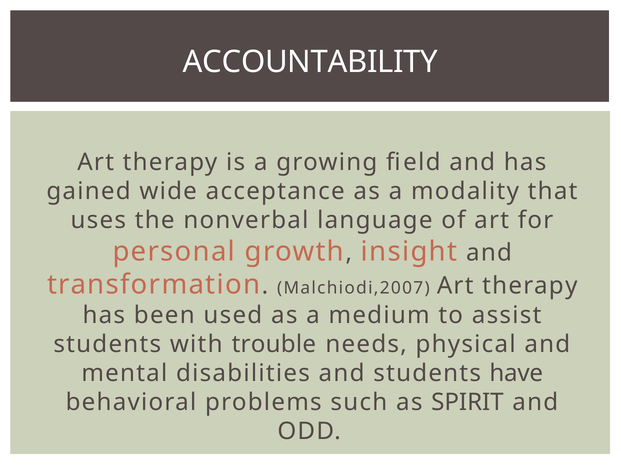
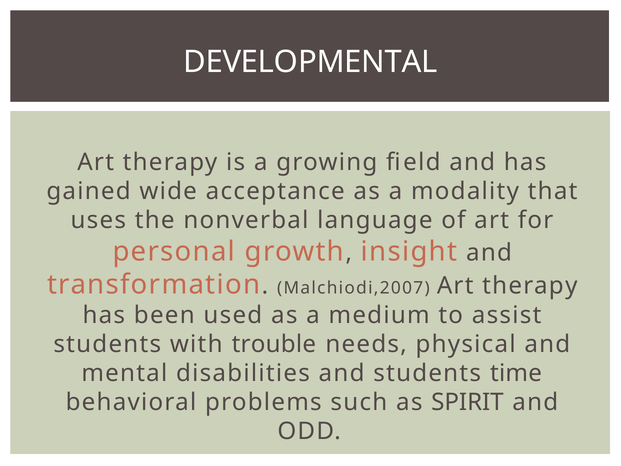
ACCOUNTABILITY: ACCOUNTABILITY -> DEVELOPMENTAL
have: have -> time
